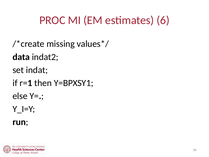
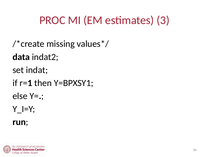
6: 6 -> 3
